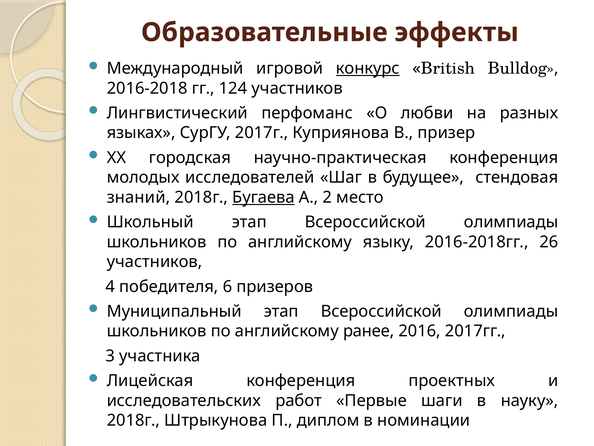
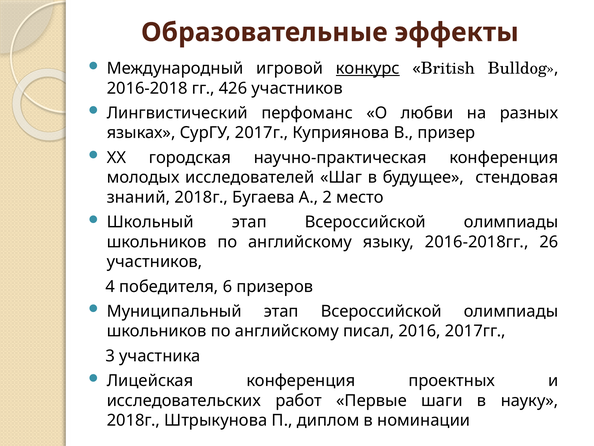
124: 124 -> 426
Бугаева underline: present -> none
ранее: ранее -> писал
